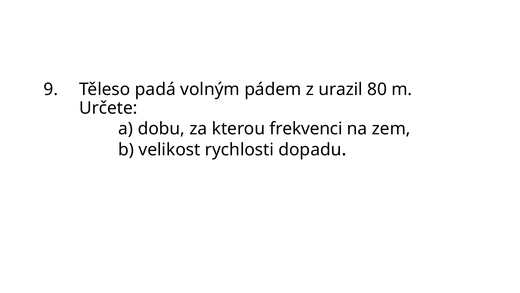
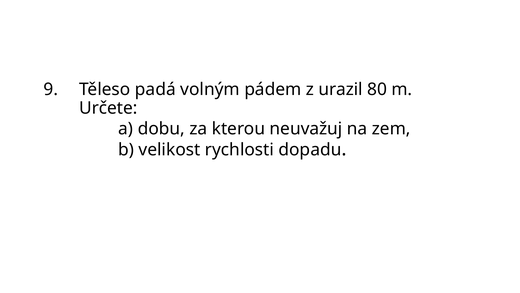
frekvenci: frekvenci -> neuvažuj
